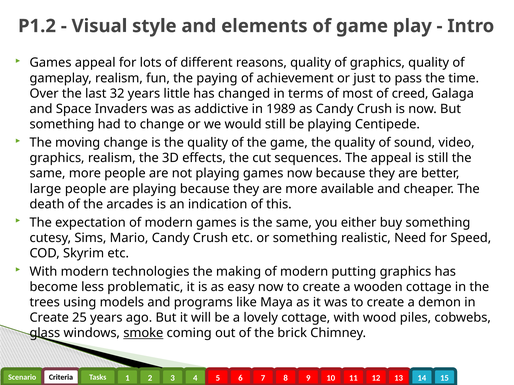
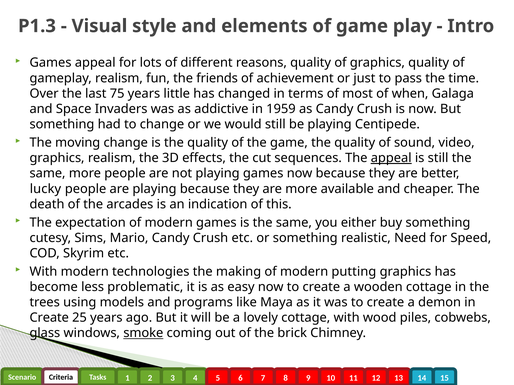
P1.2: P1.2 -> P1.3
paying: paying -> friends
32: 32 -> 75
creed: creed -> when
1989: 1989 -> 1959
appeal at (391, 158) underline: none -> present
large: large -> lucky
